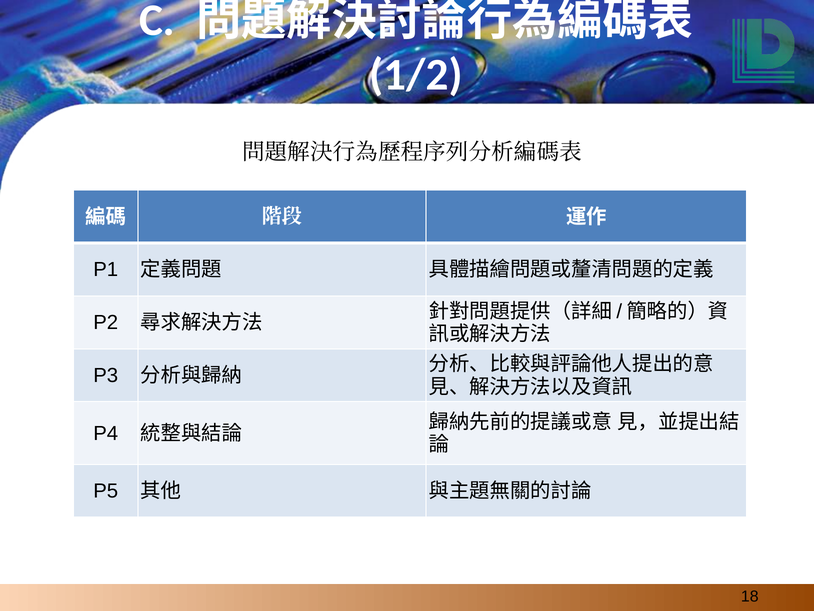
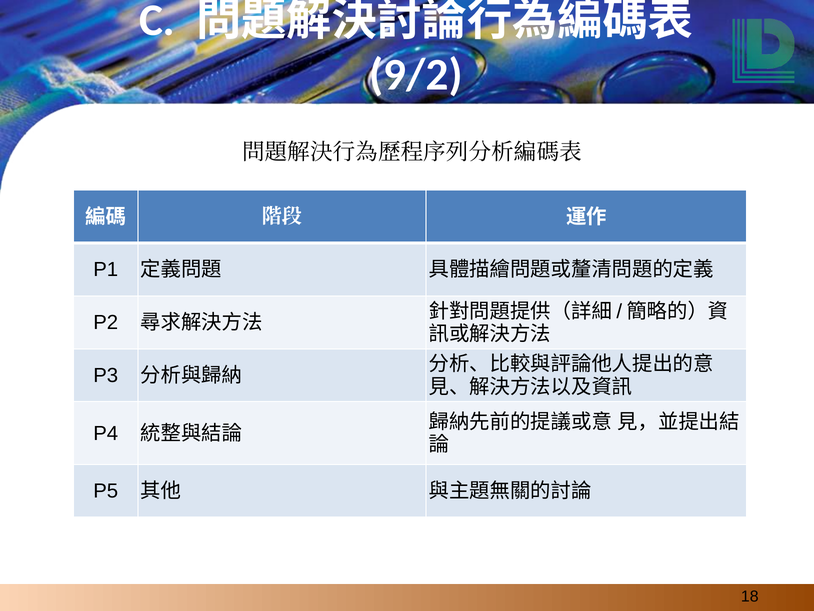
1/2: 1/2 -> 9/2
